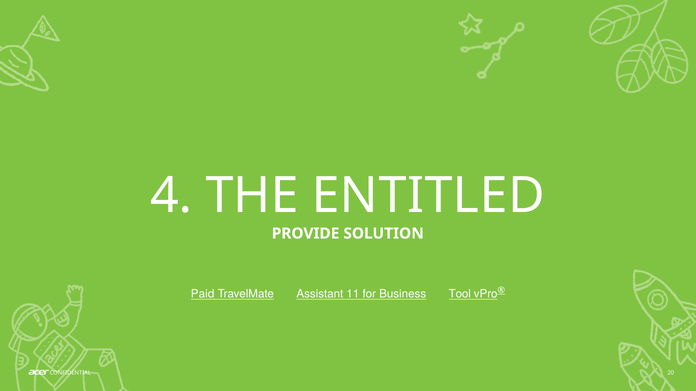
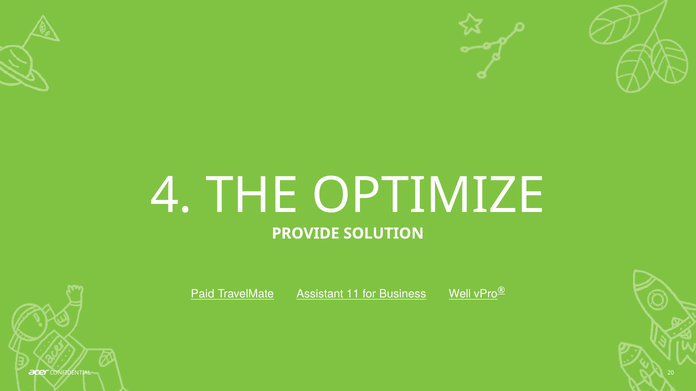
ENTITLED: ENTITLED -> OPTIMIZE
Tool: Tool -> Well
